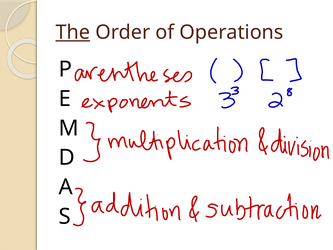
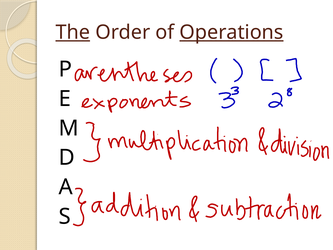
Operations underline: none -> present
